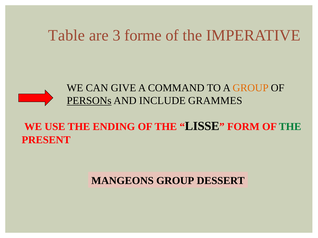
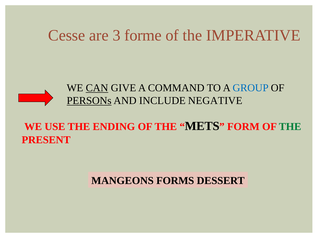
Table: Table -> Cesse
CAN underline: none -> present
GROUP at (251, 88) colour: orange -> blue
GRAMMES: GRAMMES -> NEGATIVE
LISSE: LISSE -> METS
MANGEONS GROUP: GROUP -> FORMS
